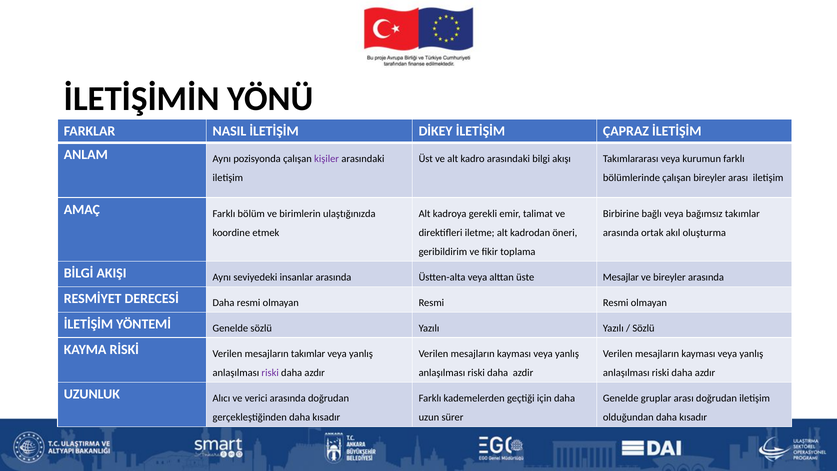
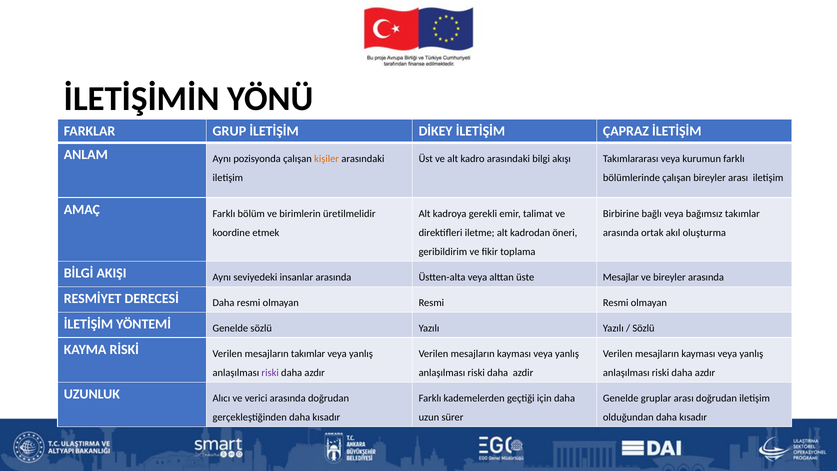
NASIL: NASIL -> GRUP
kişiler colour: purple -> orange
ulaştığınızda: ulaştığınızda -> üretilmelidir
